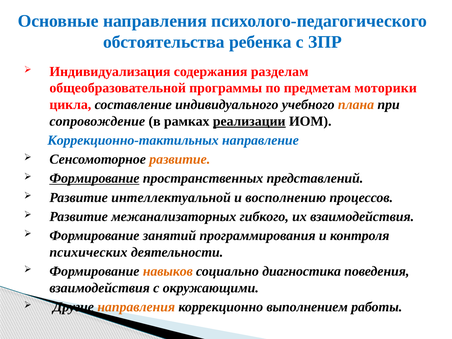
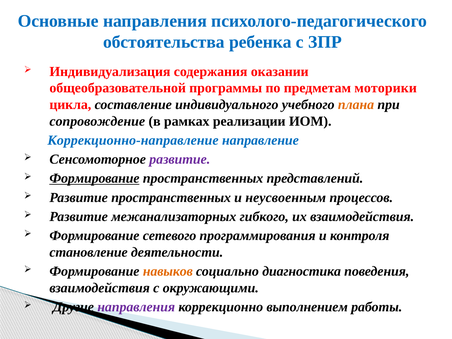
разделам: разделам -> оказании
реализации underline: present -> none
Коррекционно-тактильных: Коррекционно-тактильных -> Коррекционно-направление
развитие at (180, 159) colour: orange -> purple
Развитие интеллектуальной: интеллектуальной -> пространственных
восполнению: восполнению -> неусвоенным
занятий: занятий -> сетевого
психических: психических -> становление
направления at (136, 307) colour: orange -> purple
